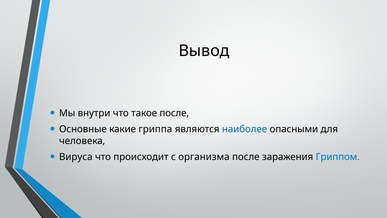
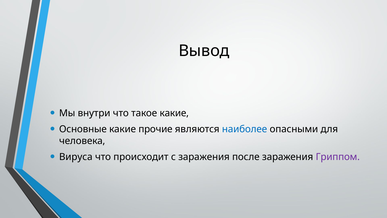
такое после: после -> какие
гриппа: гриппа -> прочие
с организма: организма -> заражения
Гриппом colour: blue -> purple
